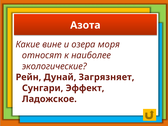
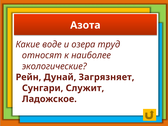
вине: вине -> воде
моря: моря -> труд
Эффект: Эффект -> Служит
